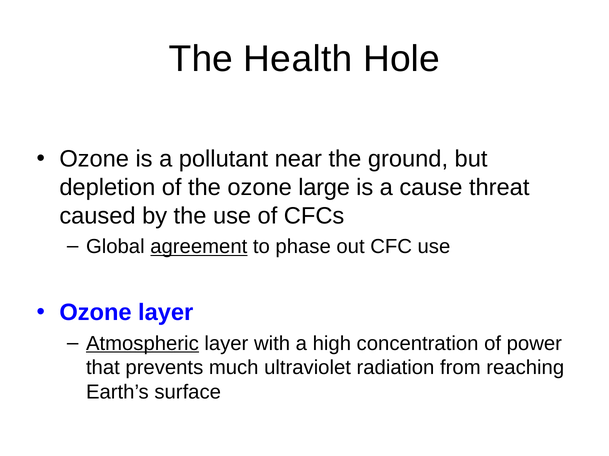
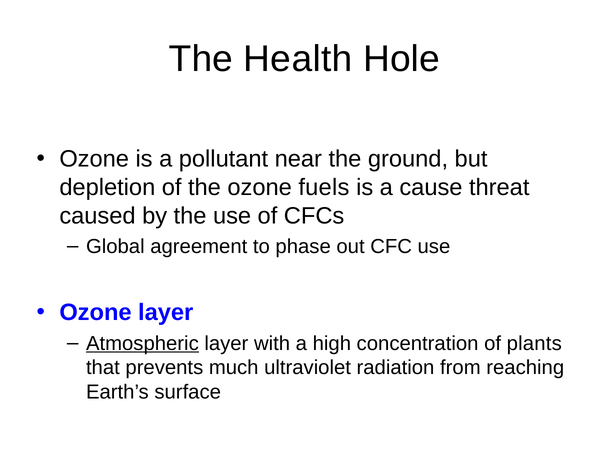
large: large -> fuels
agreement underline: present -> none
power: power -> plants
